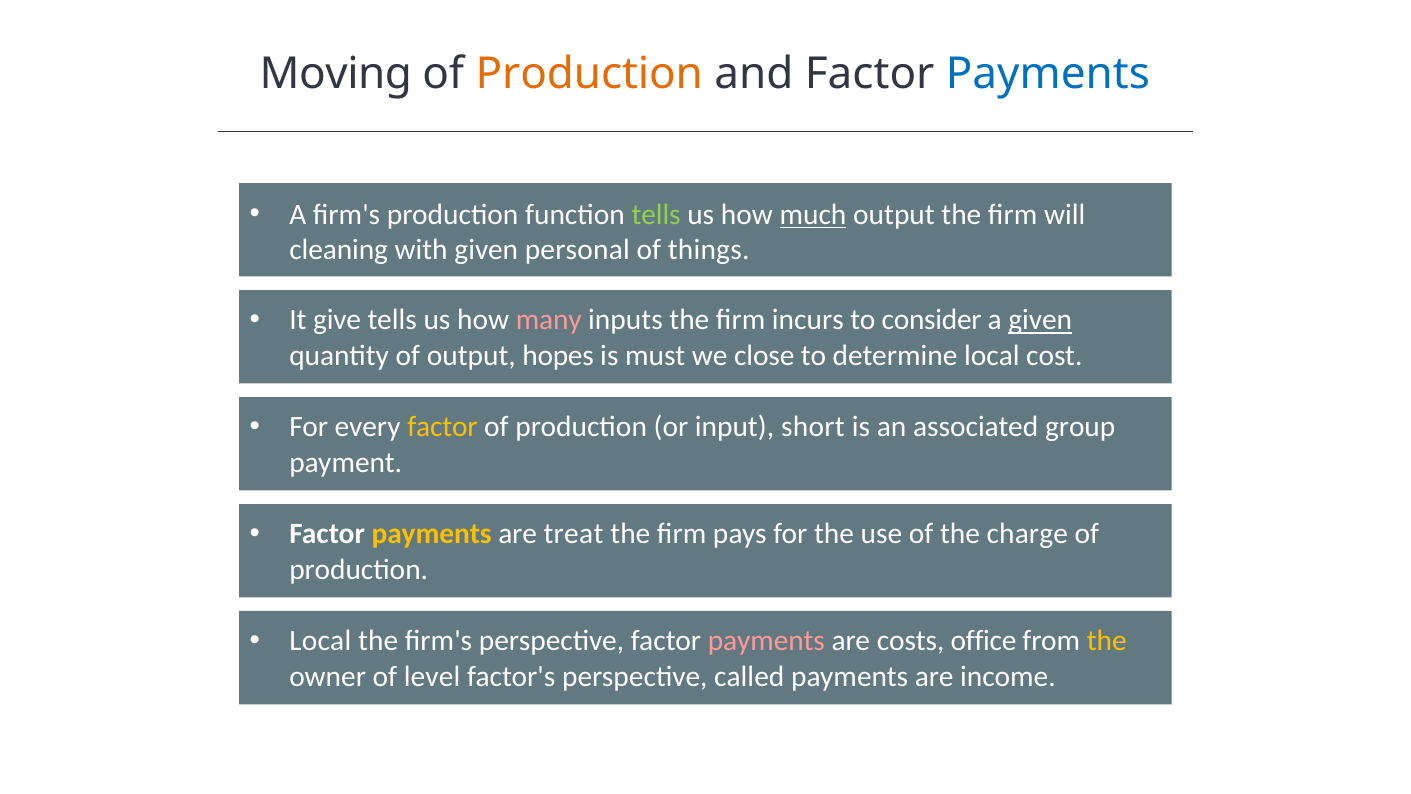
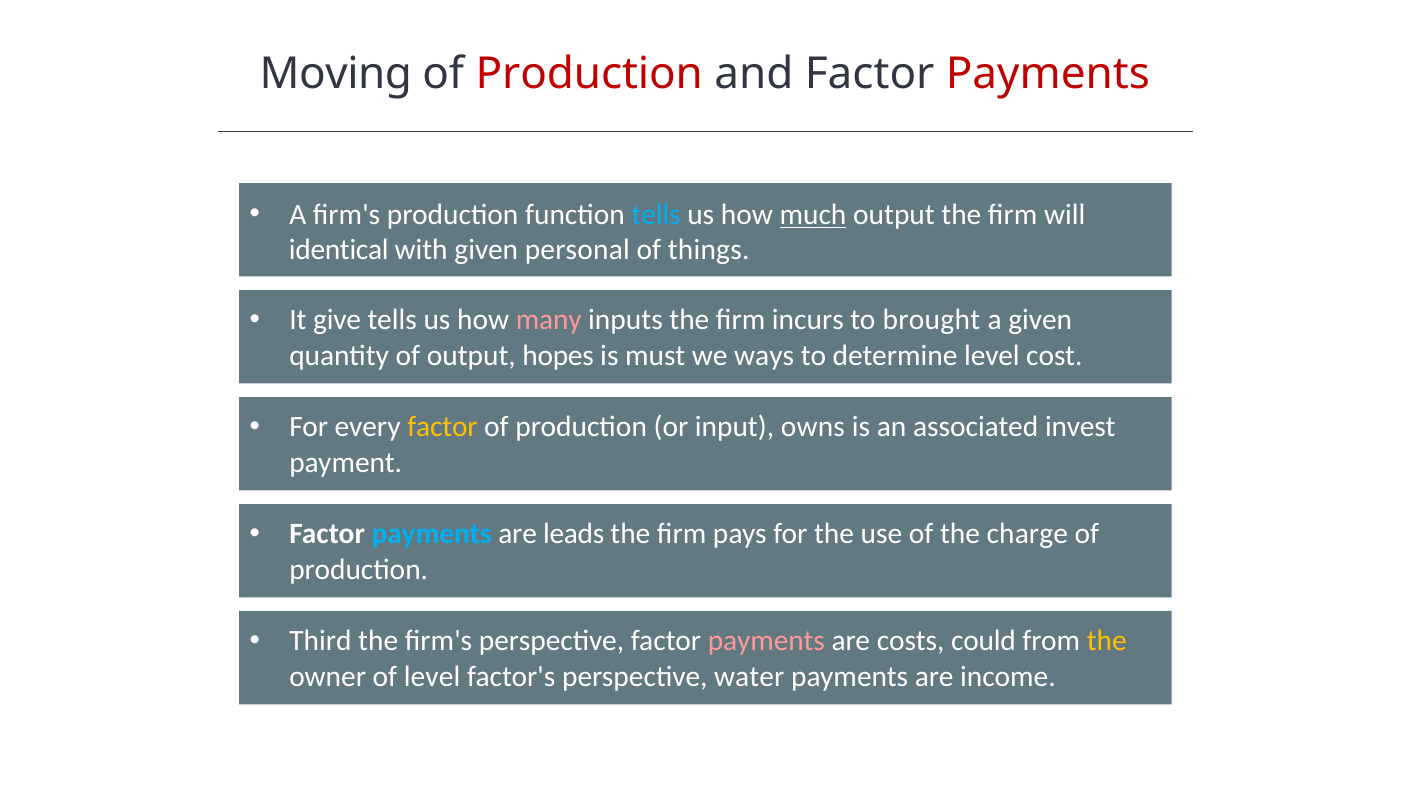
Production at (589, 74) colour: orange -> red
Payments at (1048, 74) colour: blue -> red
tells at (656, 215) colour: light green -> light blue
cleaning: cleaning -> identical
consider: consider -> brought
given at (1040, 320) underline: present -> none
close: close -> ways
determine local: local -> level
short: short -> owns
group: group -> invest
payments at (432, 534) colour: yellow -> light blue
treat: treat -> leads
Local at (320, 641): Local -> Third
office: office -> could
called: called -> water
